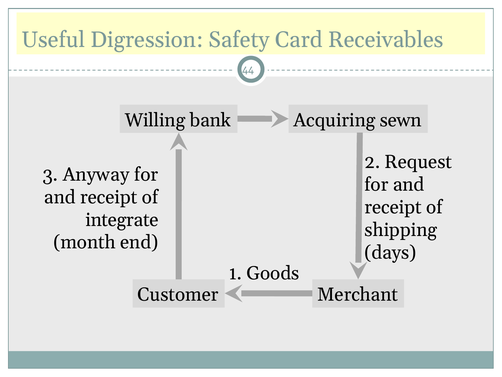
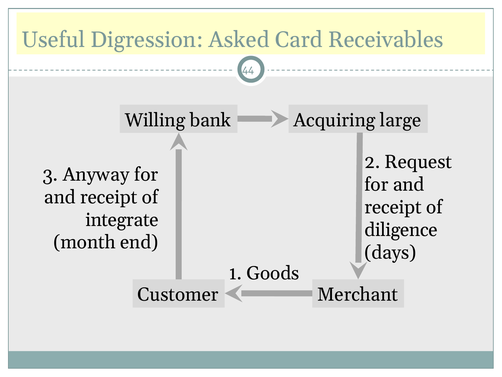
Safety: Safety -> Asked
sewn: sewn -> large
shipping: shipping -> diligence
